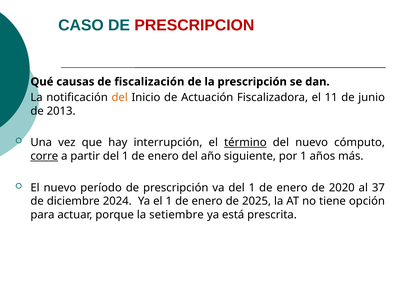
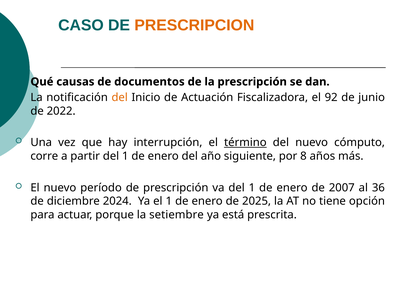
PRESCRIPCION colour: red -> orange
fiscalización: fiscalización -> documentos
11: 11 -> 92
2013: 2013 -> 2022
corre underline: present -> none
por 1: 1 -> 8
2020: 2020 -> 2007
37: 37 -> 36
